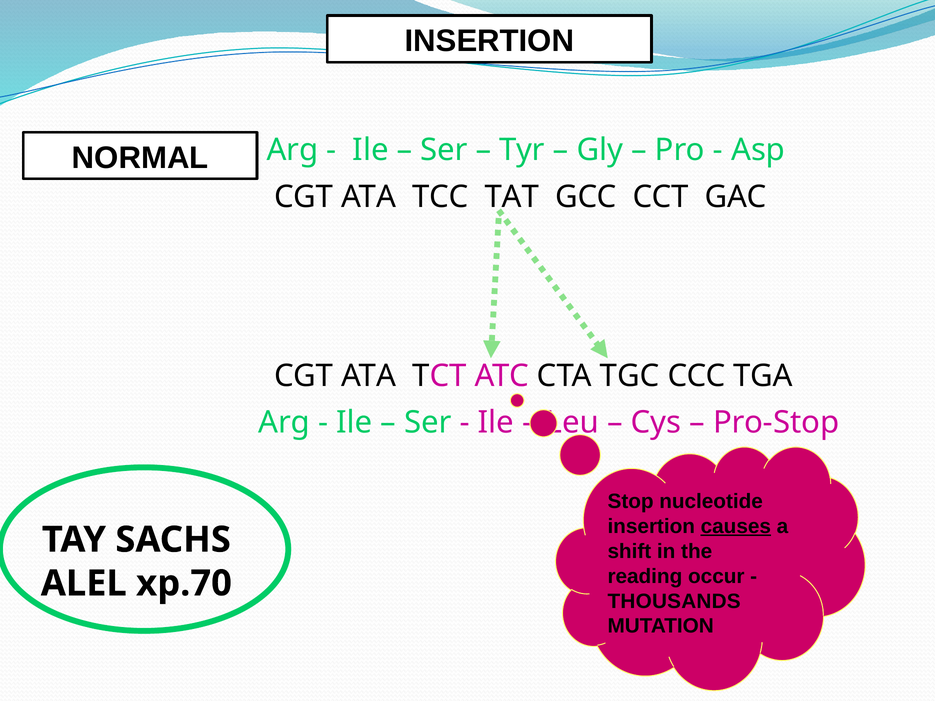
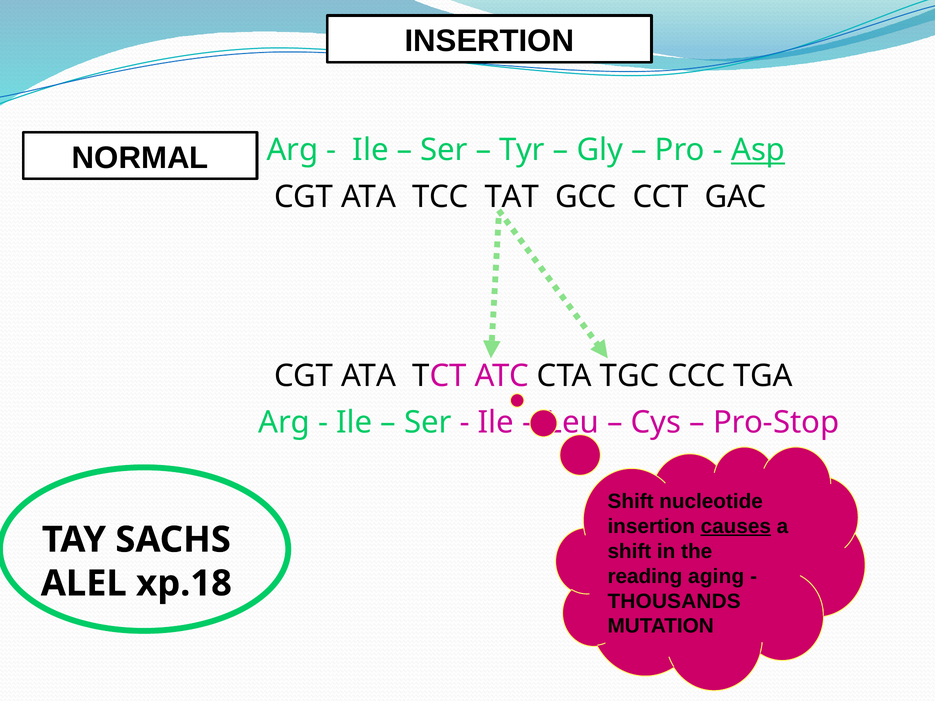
Asp underline: none -> present
Stop at (631, 502): Stop -> Shift
occur: occur -> aging
хр.70: хр.70 -> хр.18
